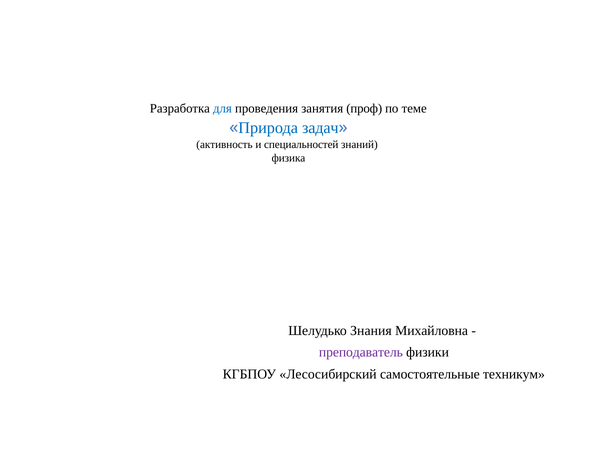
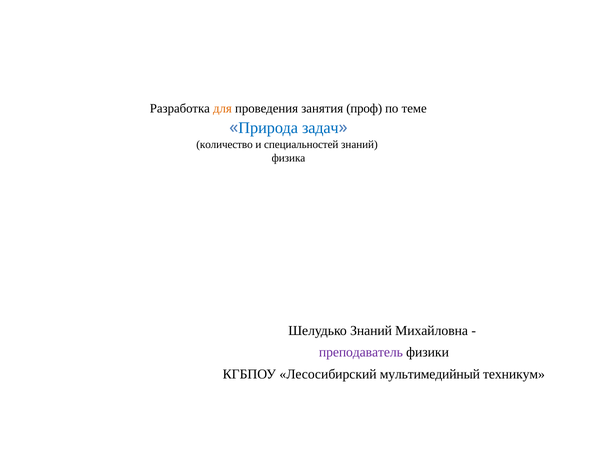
для colour: blue -> orange
активность: активность -> количество
Шелудько Знания: Знания -> Знаний
самостоятельные: самостоятельные -> мультимедийный
